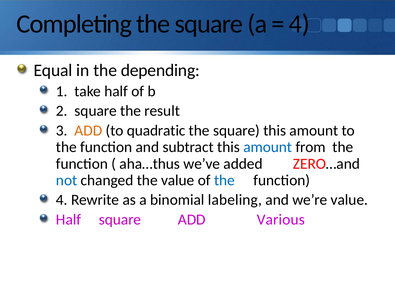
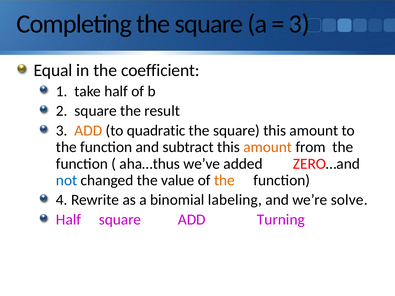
4 at (299, 24): 4 -> 3
depending: depending -> coefficient
amount at (268, 147) colour: blue -> orange
the at (224, 180) colour: blue -> orange
we’re value: value -> solve
Various: Various -> Turning
